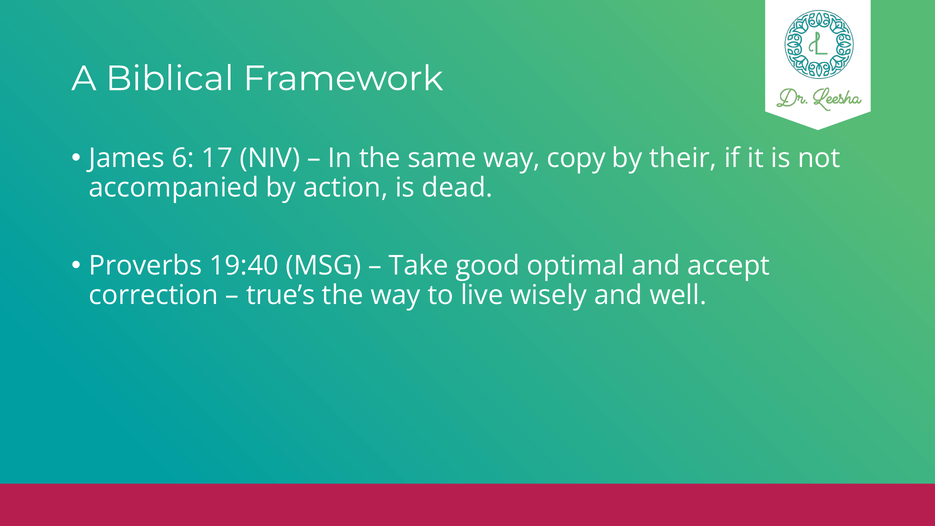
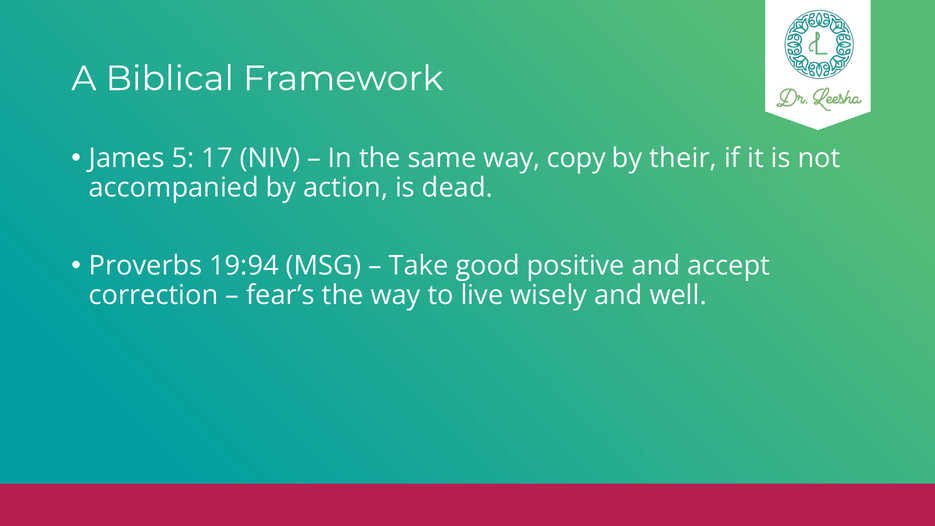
6: 6 -> 5
19:40: 19:40 -> 19:94
optimal: optimal -> positive
true’s: true’s -> fear’s
